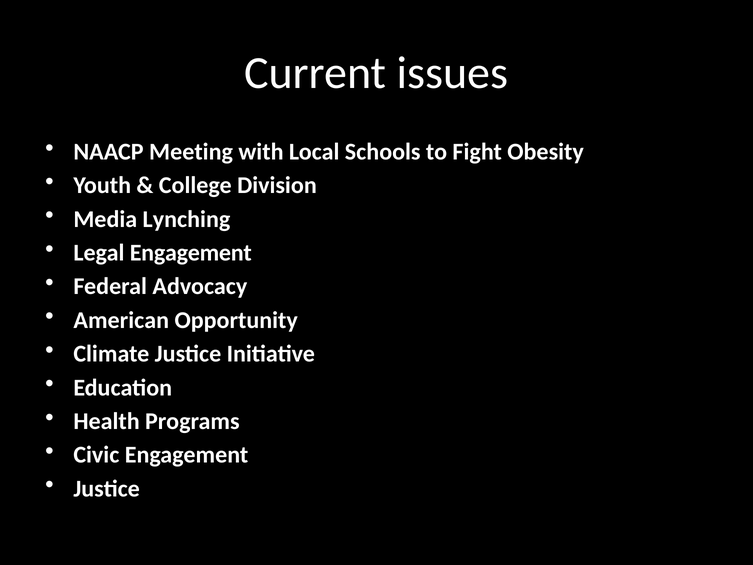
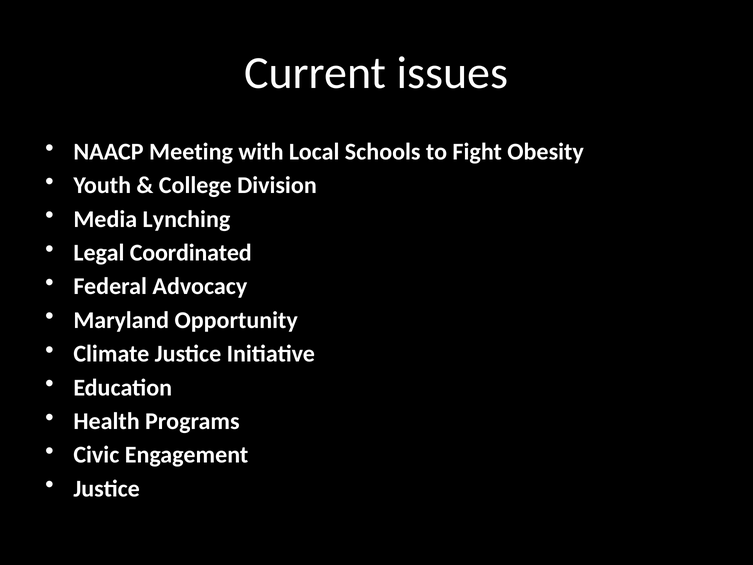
Legal Engagement: Engagement -> Coordinated
American: American -> Maryland
